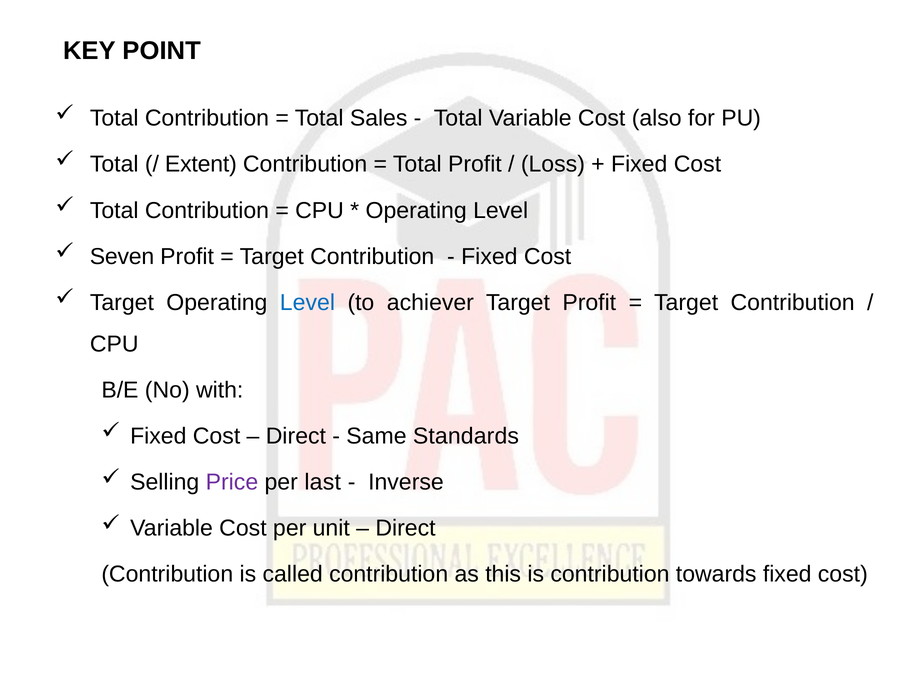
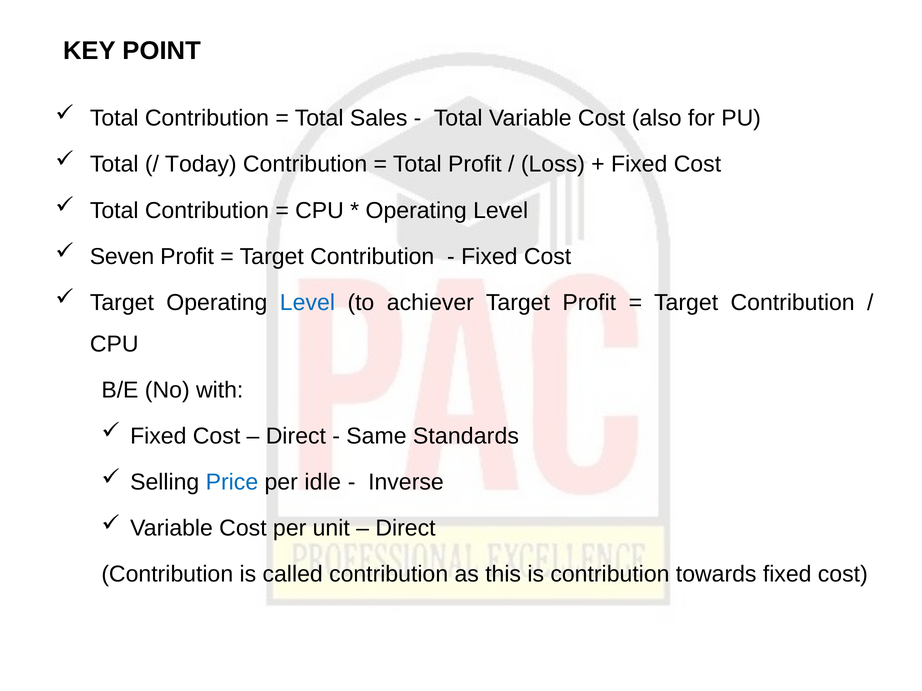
Extent: Extent -> Today
Price colour: purple -> blue
last: last -> idle
